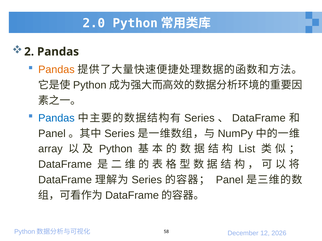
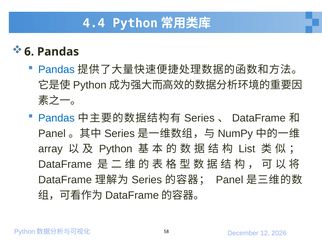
2.0: 2.0 -> 4.4
2: 2 -> 6
Pandas at (56, 70) colour: orange -> blue
